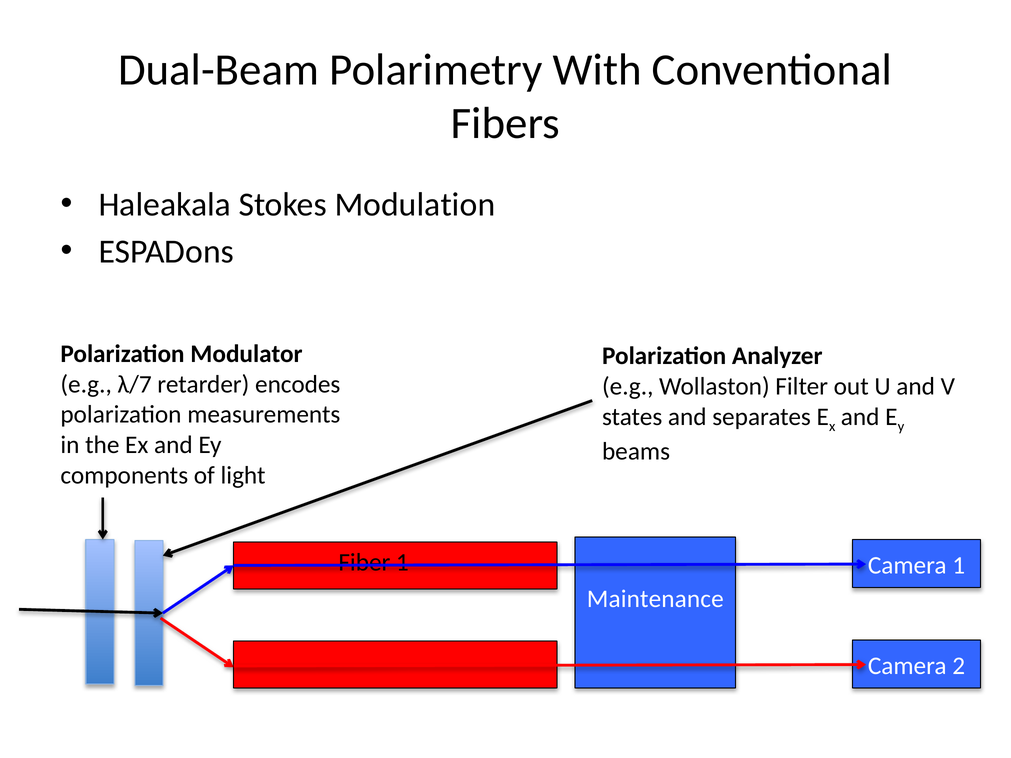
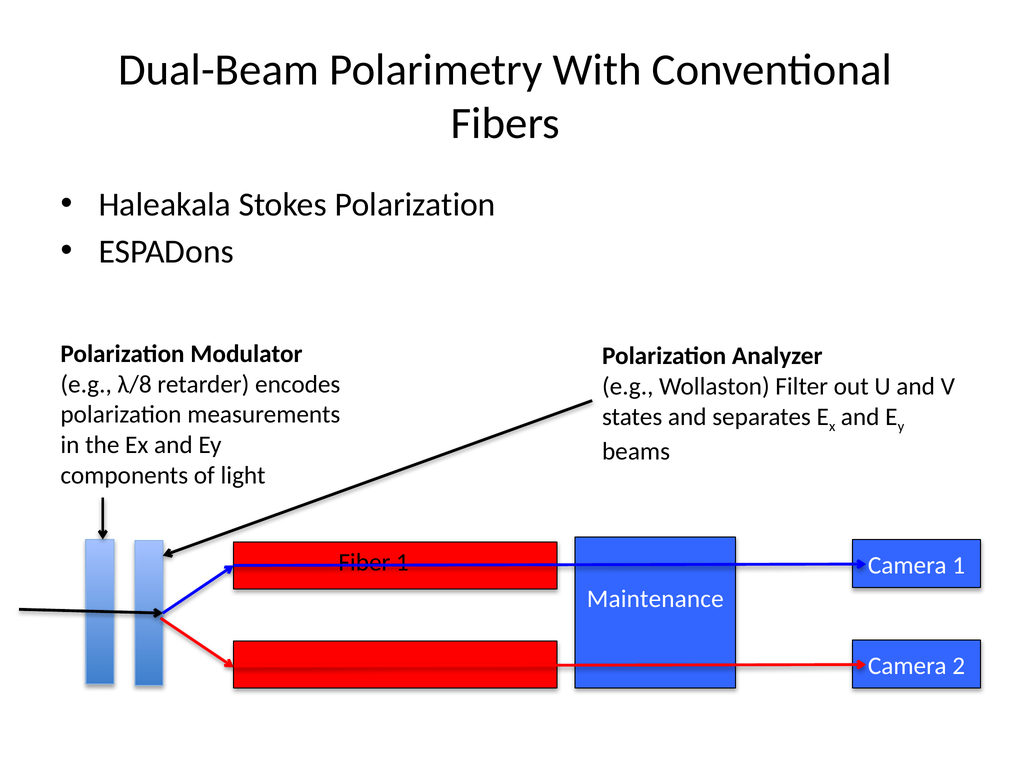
Stokes Modulation: Modulation -> Polarization
λ/7: λ/7 -> λ/8
